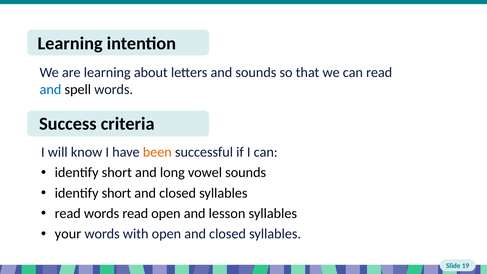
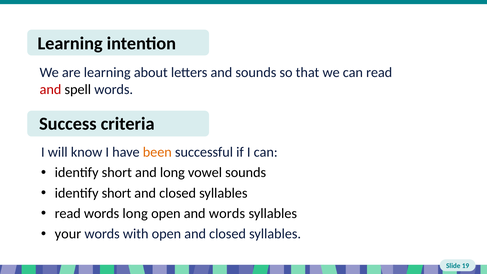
and at (51, 89) colour: blue -> red
words read: read -> long
and lesson: lesson -> words
